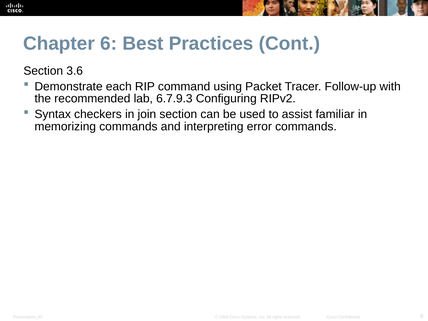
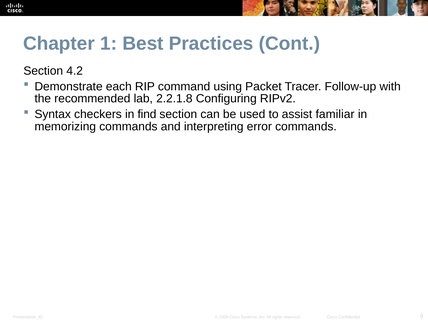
6: 6 -> 1
3.6: 3.6 -> 4.2
6.7.9.3: 6.7.9.3 -> 2.2.1.8
join: join -> find
